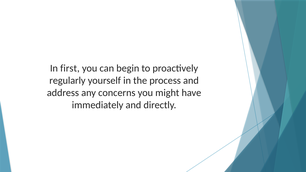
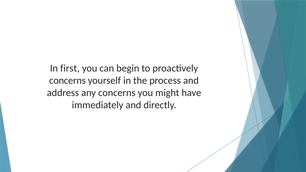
regularly at (67, 81): regularly -> concerns
